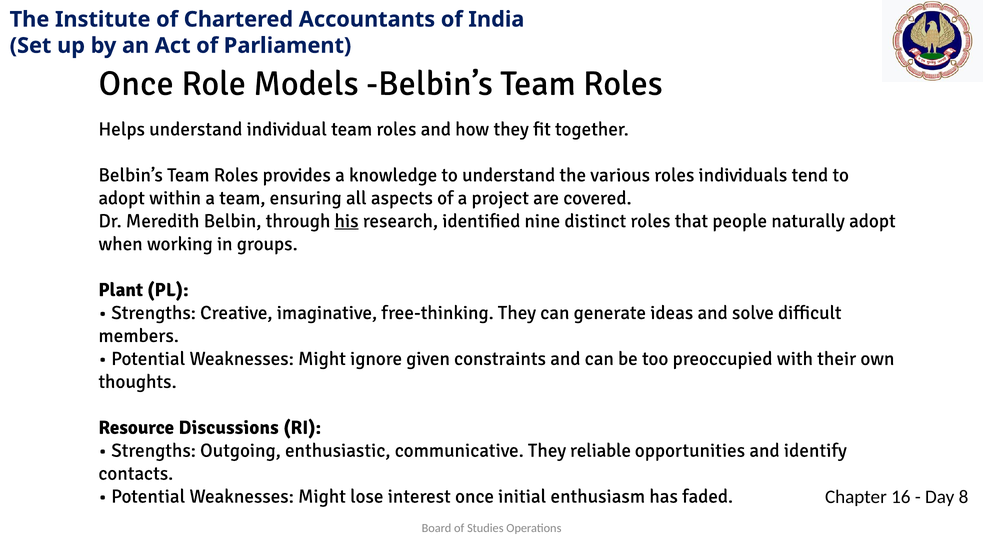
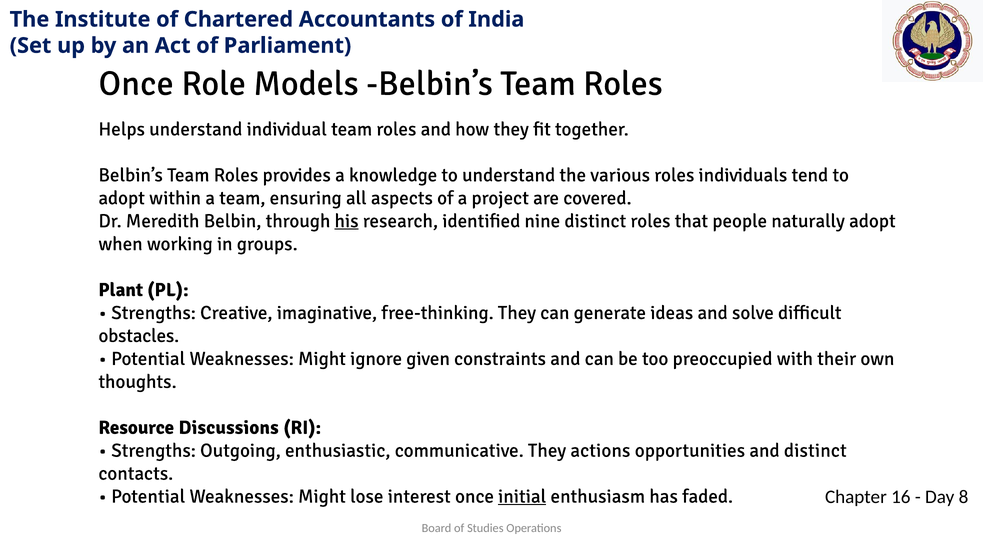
members: members -> obstacles
reliable: reliable -> actions
and identify: identify -> distinct
initial underline: none -> present
